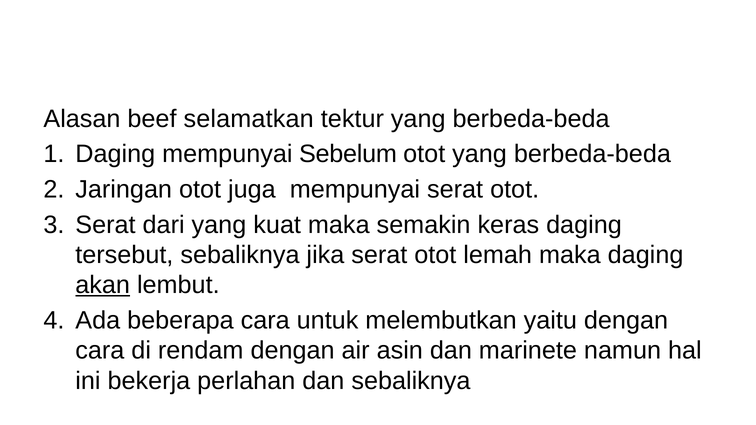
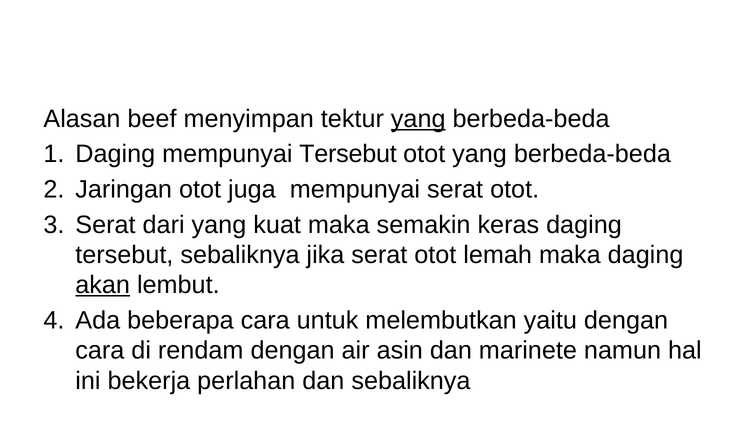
selamatkan: selamatkan -> menyimpan
yang at (418, 119) underline: none -> present
mempunyai Sebelum: Sebelum -> Tersebut
